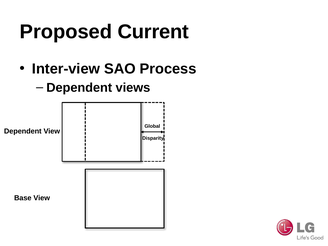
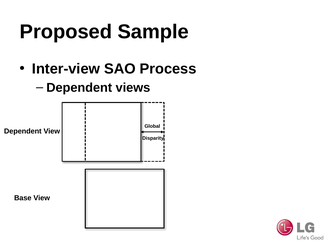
Current: Current -> Sample
